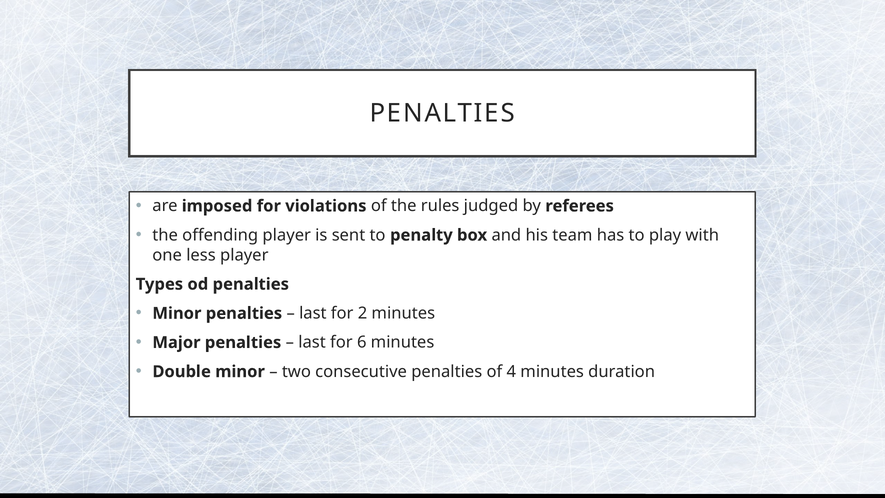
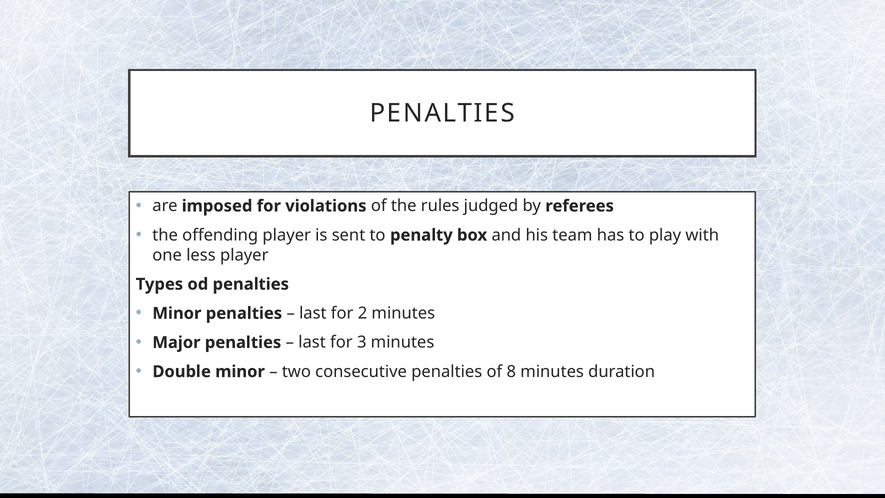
6: 6 -> 3
4: 4 -> 8
